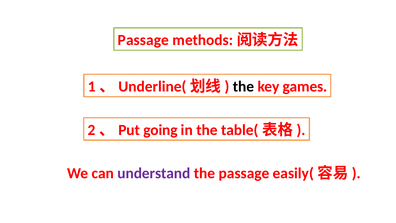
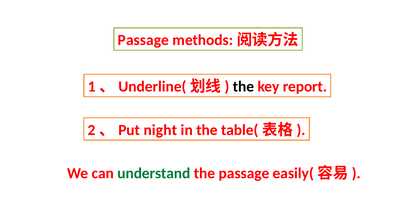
games: games -> report
going: going -> night
understand colour: purple -> green
